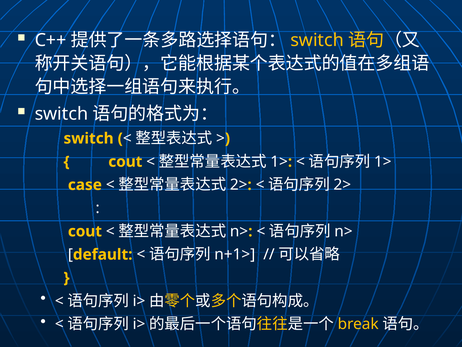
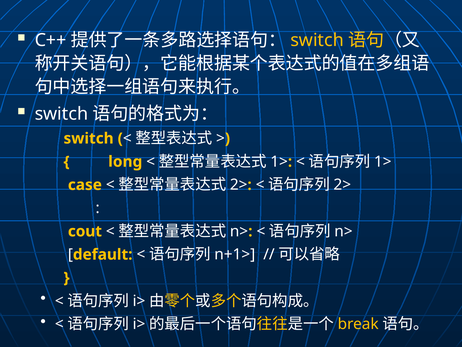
cout at (125, 161): cout -> long
